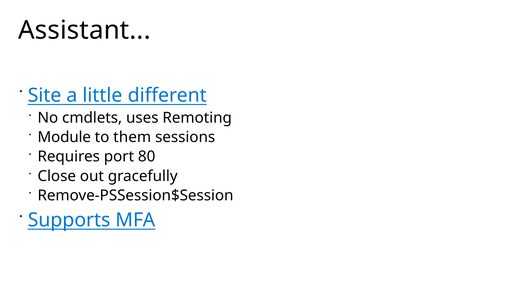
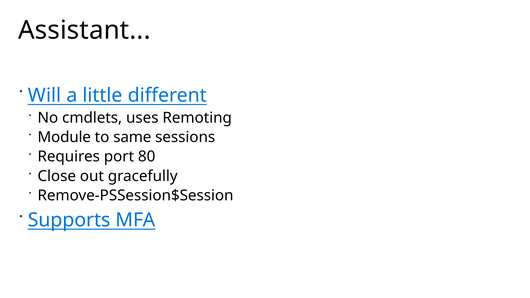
Site: Site -> Will
them: them -> same
